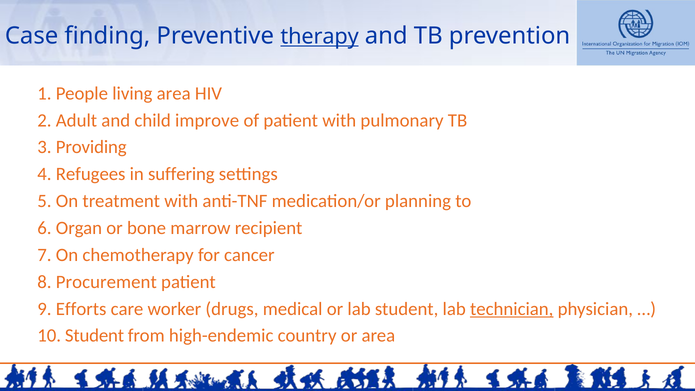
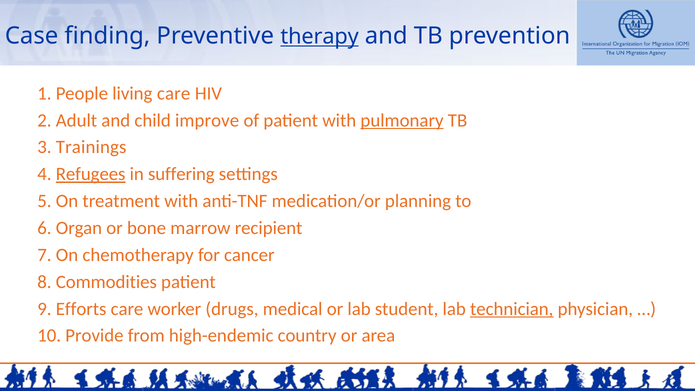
living area: area -> care
pulmonary underline: none -> present
Providing: Providing -> Trainings
Refugees underline: none -> present
Procurement: Procurement -> Commodities
10 Student: Student -> Provide
